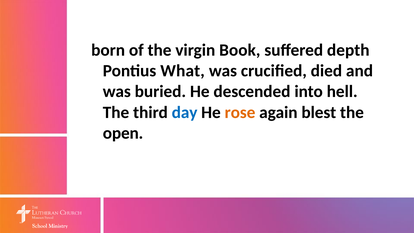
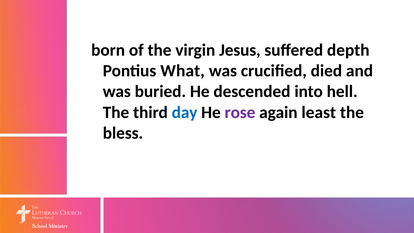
Book: Book -> Jesus
rose colour: orange -> purple
blest: blest -> least
open: open -> bless
